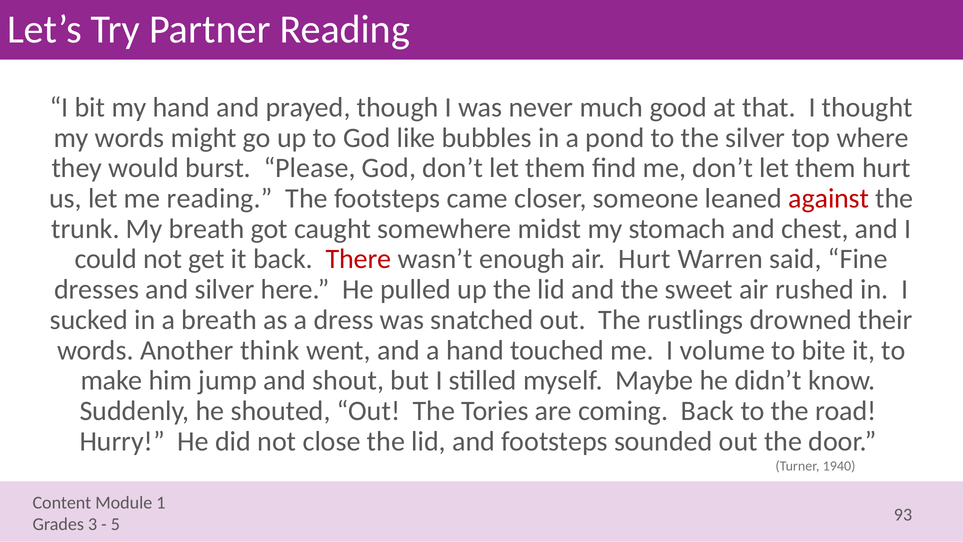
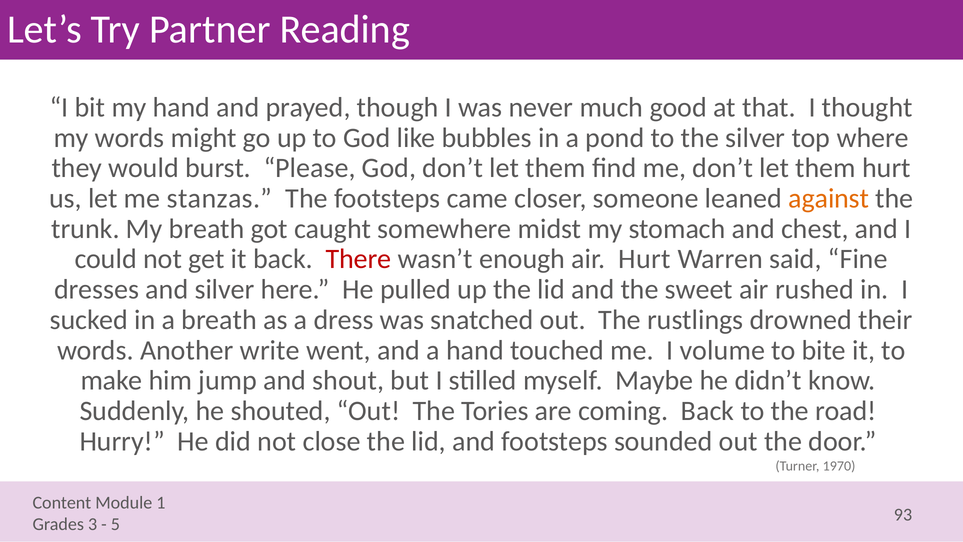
me reading: reading -> stanzas
against colour: red -> orange
think: think -> write
1940: 1940 -> 1970
